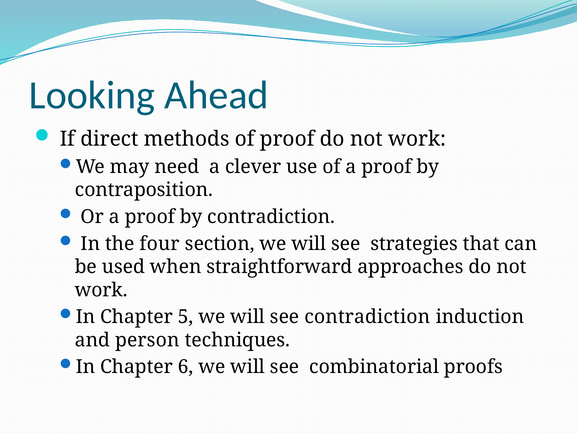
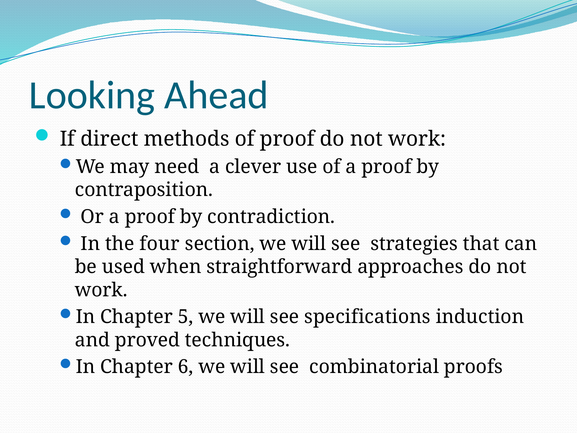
see contradiction: contradiction -> specifications
person: person -> proved
